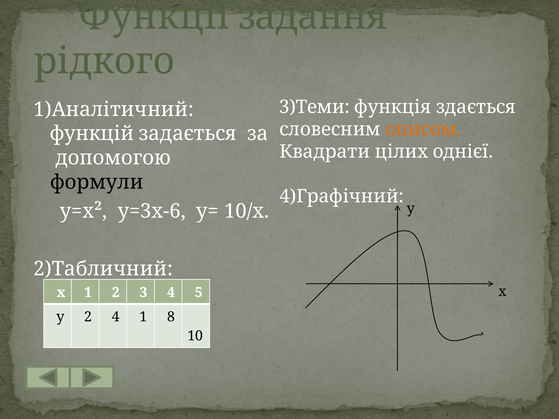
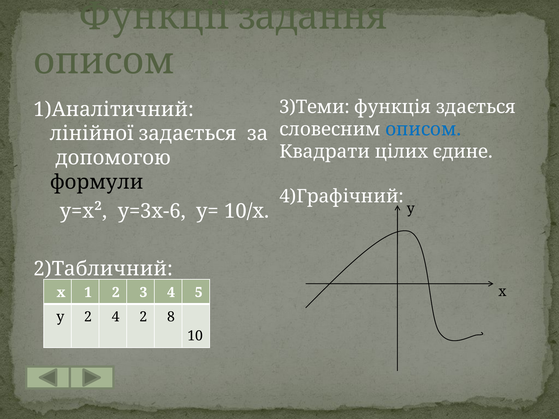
рідкого at (104, 61): рідкого -> описом
описом at (423, 129) colour: orange -> blue
функцій: функцій -> лінійної
однієї: однієї -> єдине
4 1: 1 -> 2
